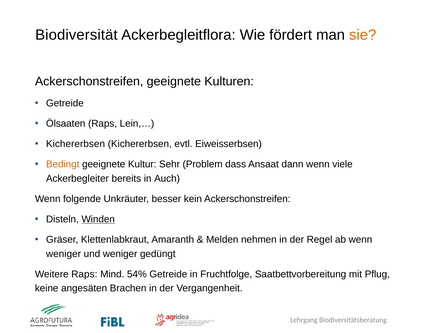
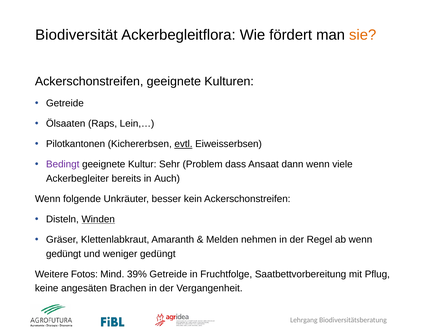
Kichererbsen at (76, 144): Kichererbsen -> Pilotkantonen
evtl underline: none -> present
Bedingt colour: orange -> purple
weniger at (64, 254): weniger -> gedüngt
Weitere Raps: Raps -> Fotos
54%: 54% -> 39%
